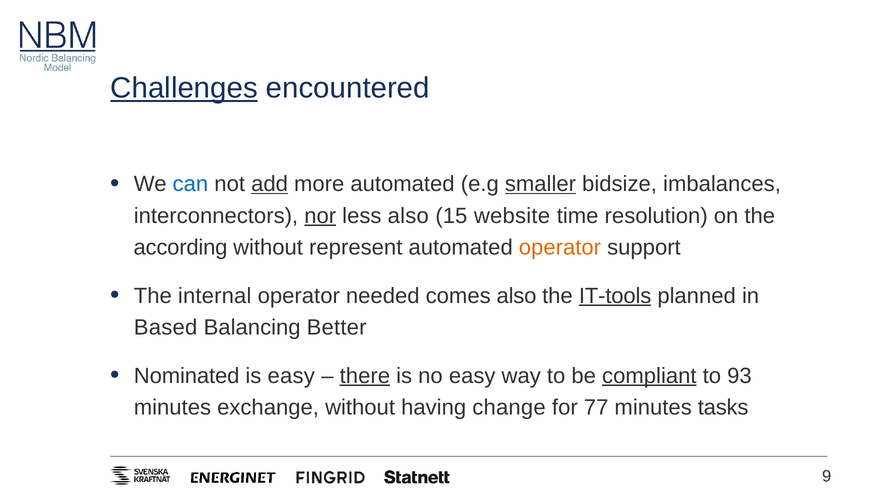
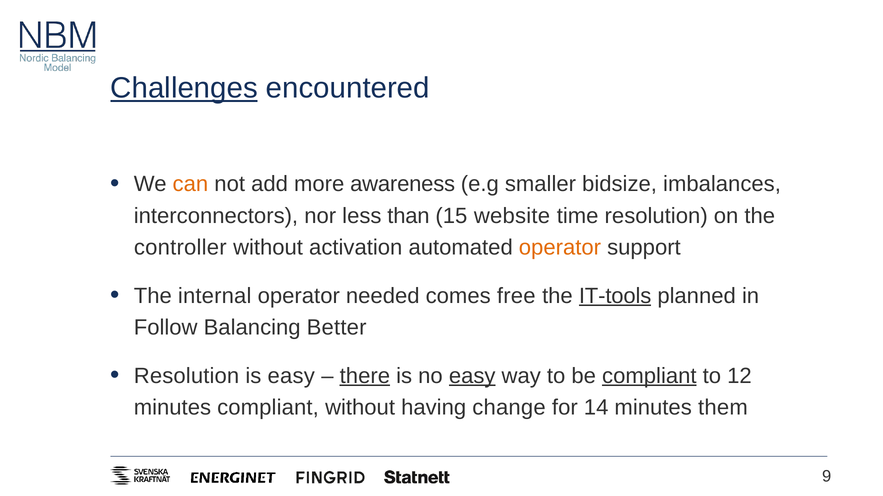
can colour: blue -> orange
add underline: present -> none
more automated: automated -> awareness
smaller underline: present -> none
nor underline: present -> none
less also: also -> than
according: according -> controller
represent: represent -> activation
comes also: also -> free
Based: Based -> Follow
Nominated at (187, 376): Nominated -> Resolution
easy at (472, 376) underline: none -> present
93: 93 -> 12
minutes exchange: exchange -> compliant
77: 77 -> 14
tasks: tasks -> them
